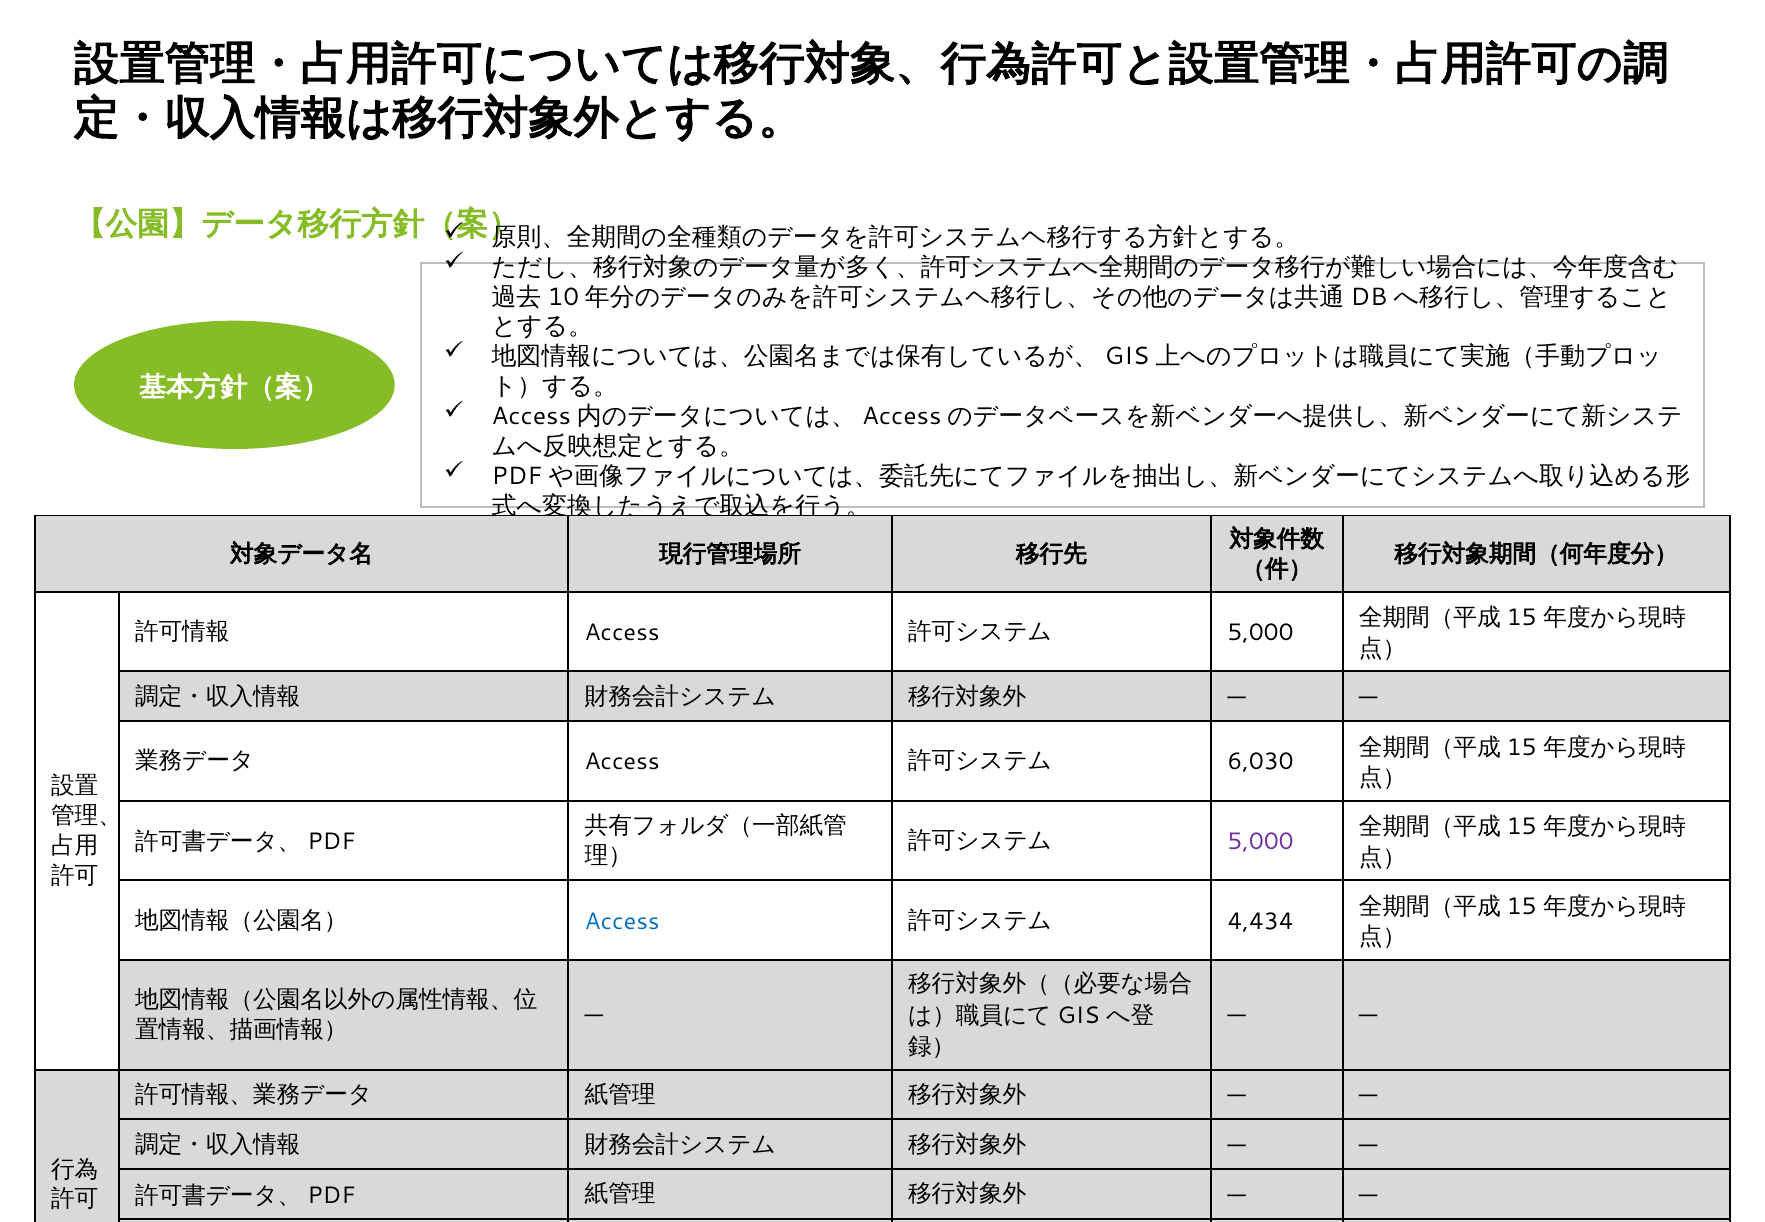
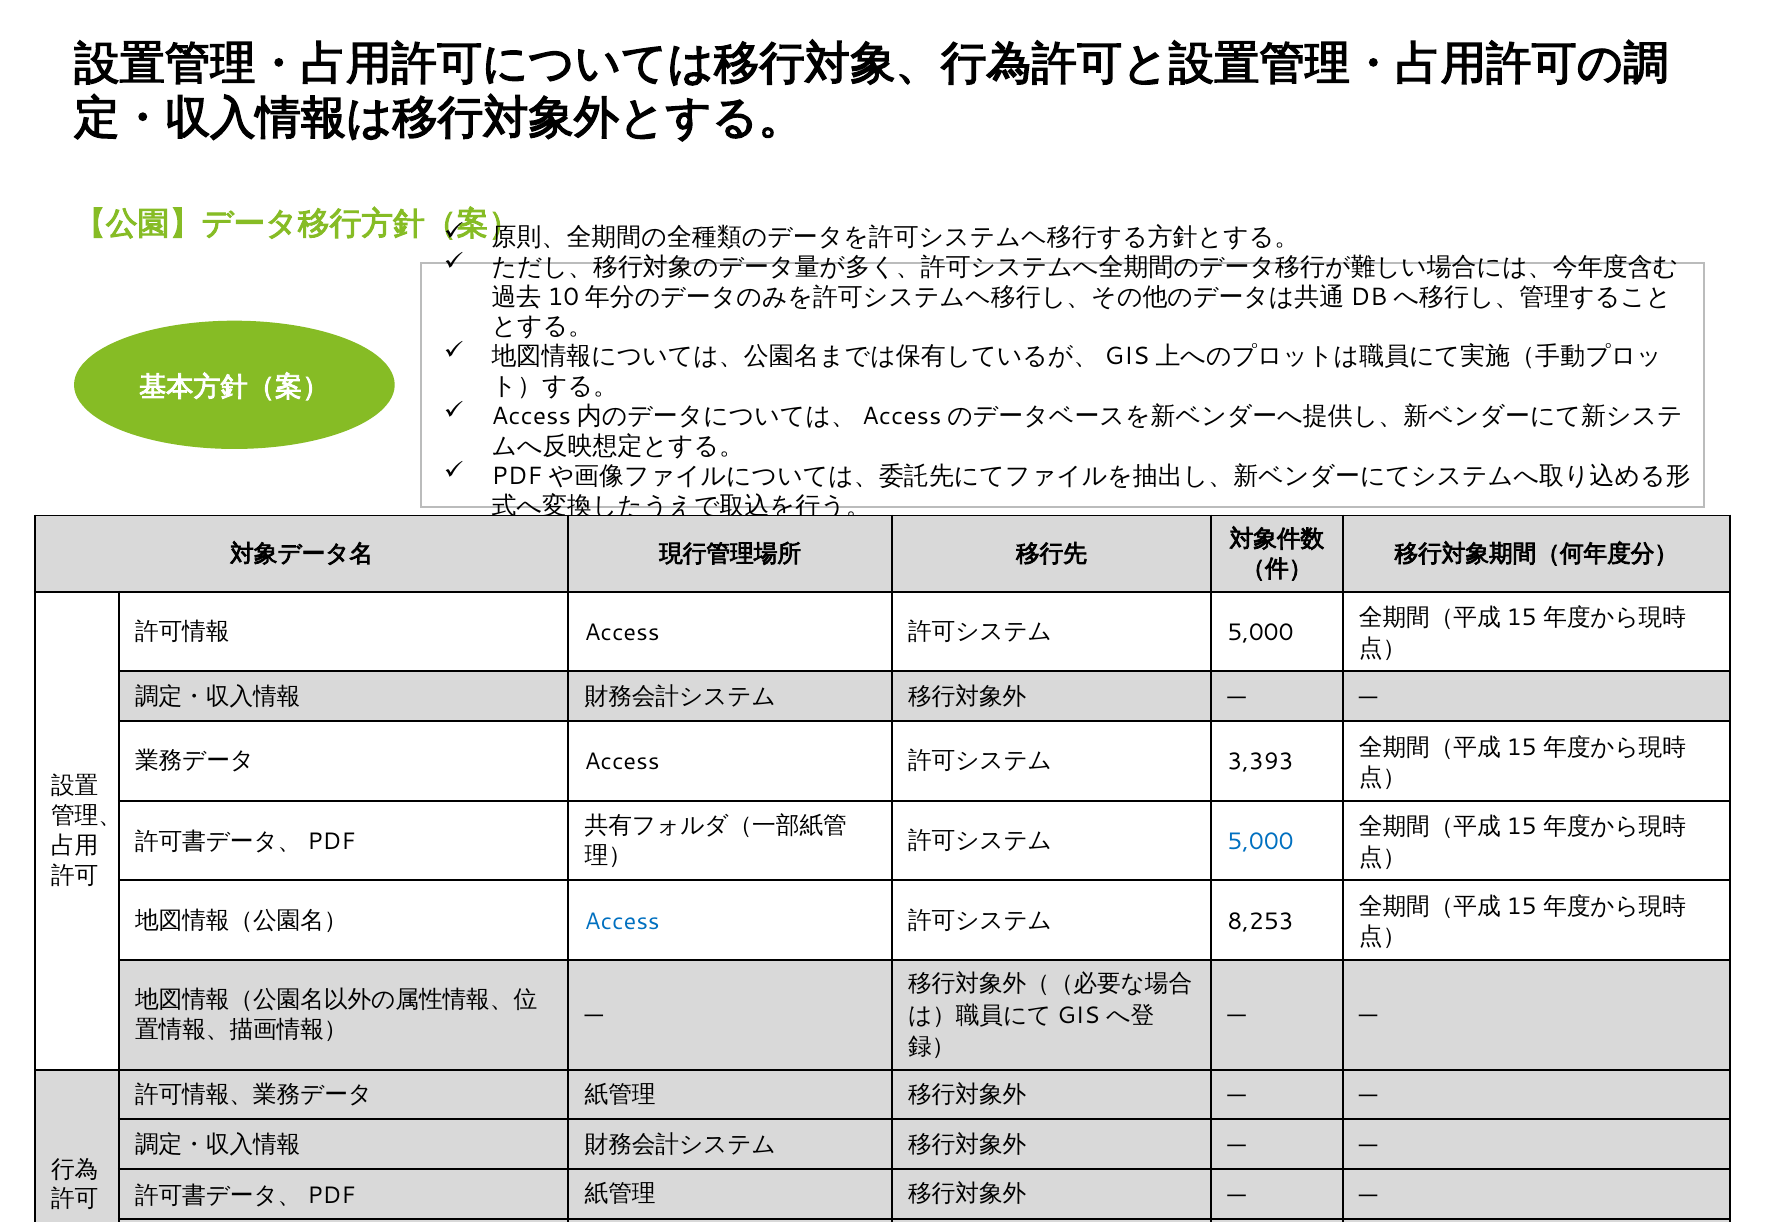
6,030: 6,030 -> 3,393
5,000 at (1261, 842) colour: purple -> blue
4,434: 4,434 -> 8,253
